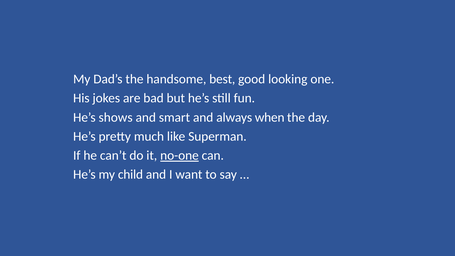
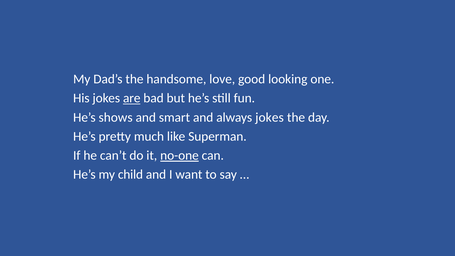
best: best -> love
are underline: none -> present
always when: when -> jokes
